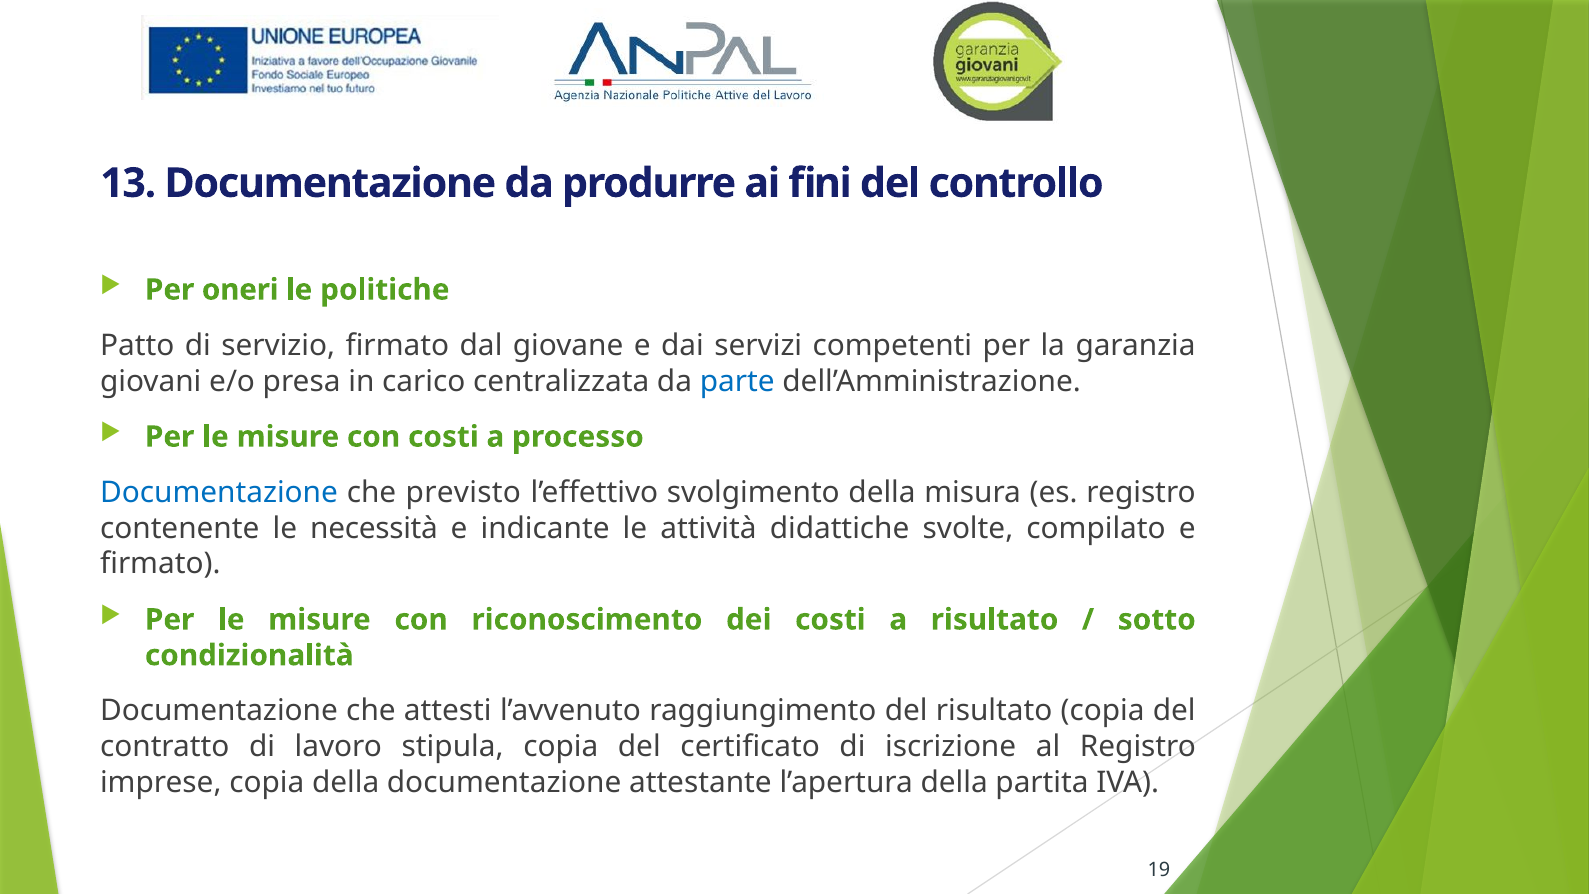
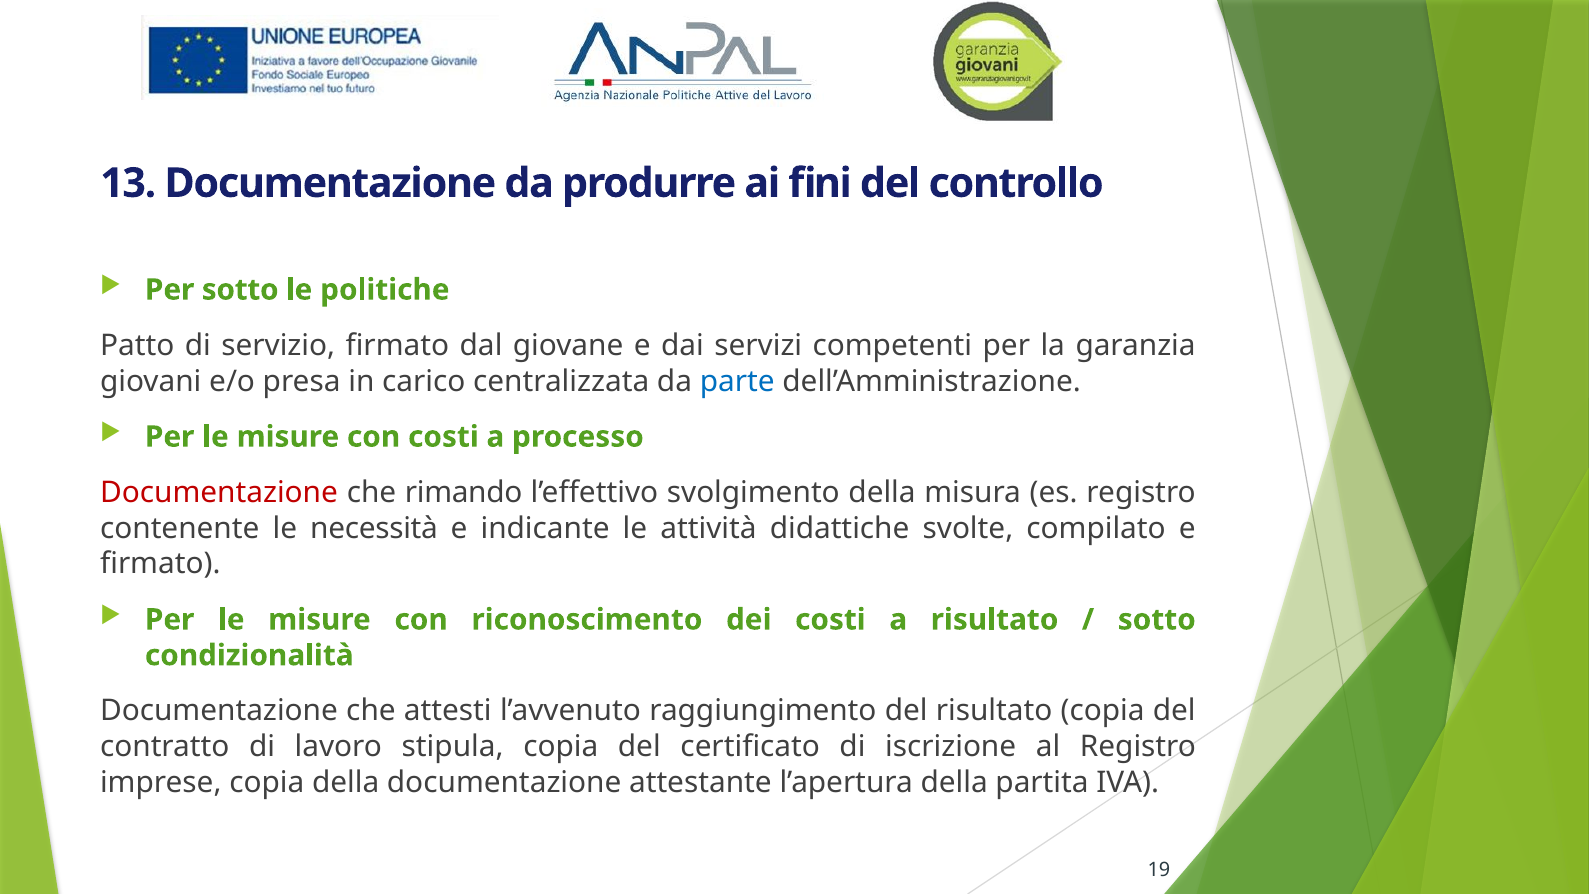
Per oneri: oneri -> sotto
Documentazione at (219, 492) colour: blue -> red
previsto: previsto -> rimando
